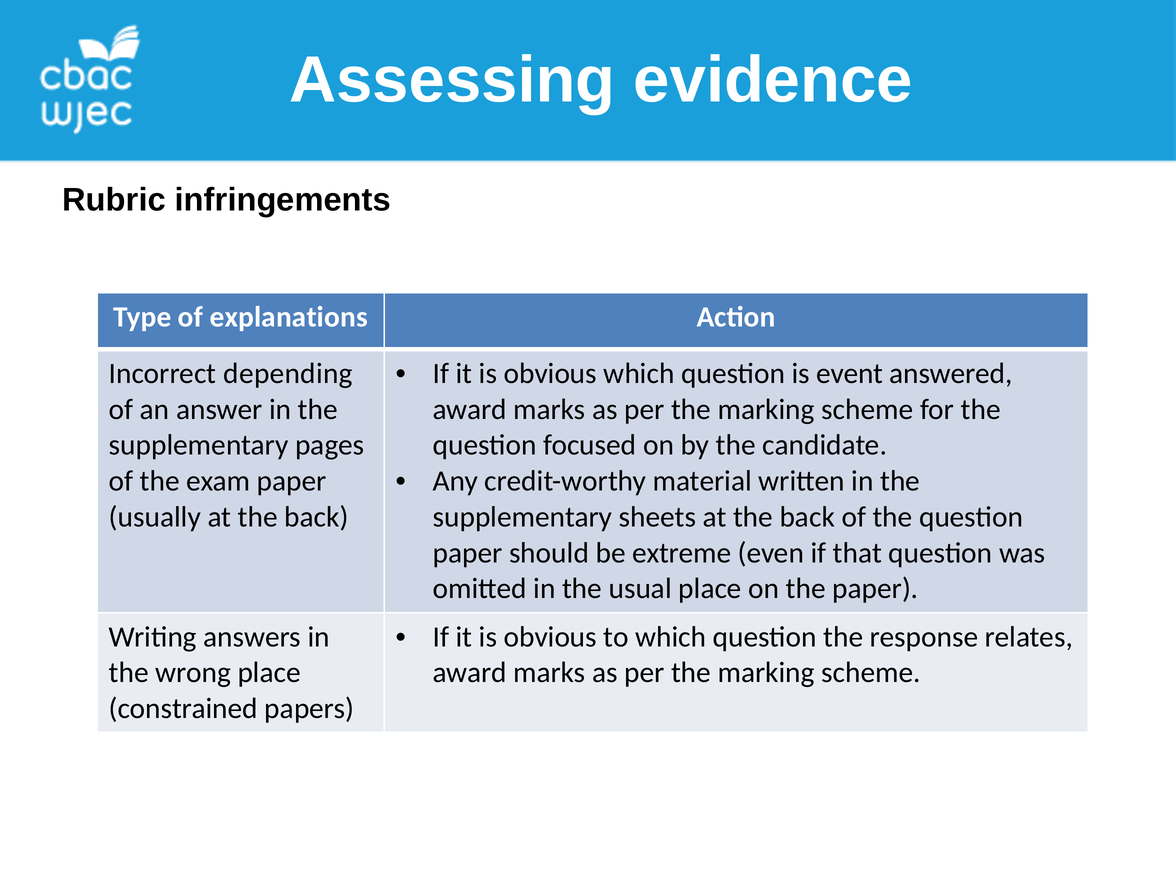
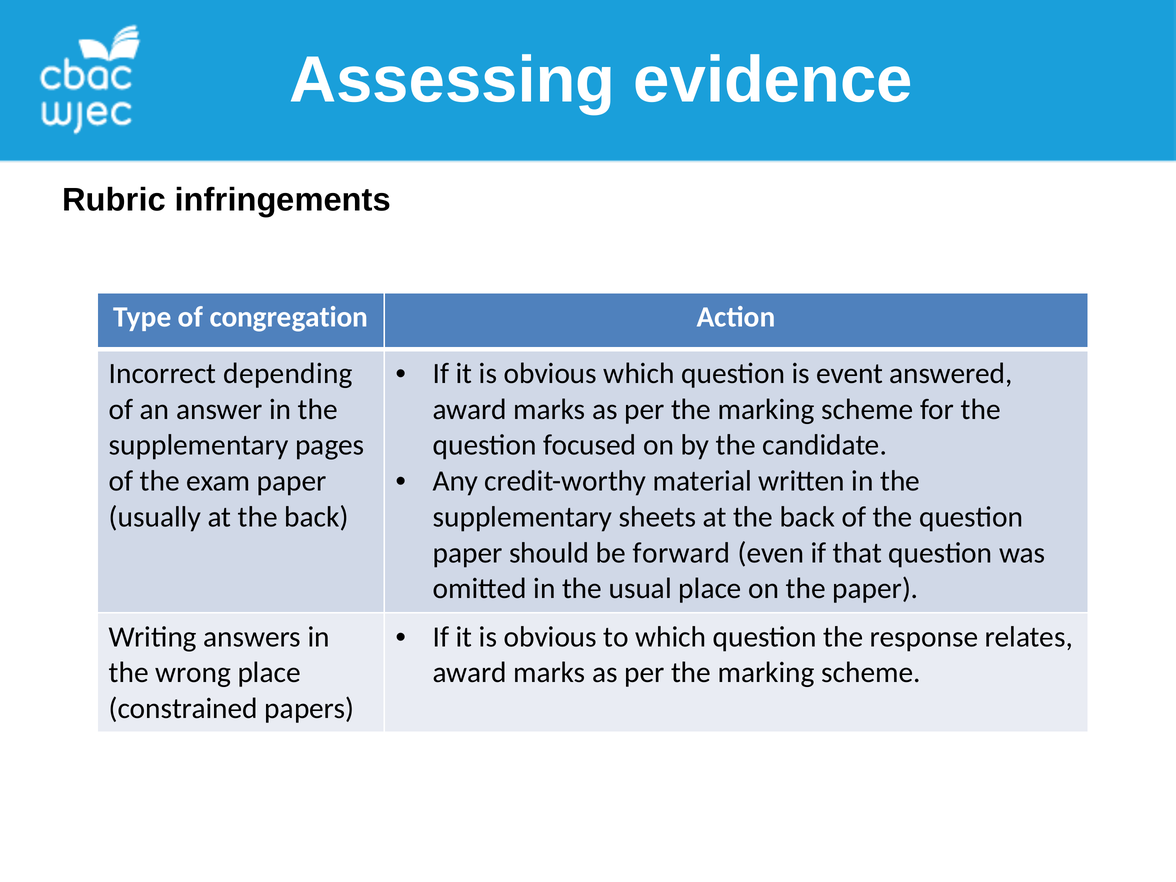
explanations: explanations -> congregation
extreme: extreme -> forward
